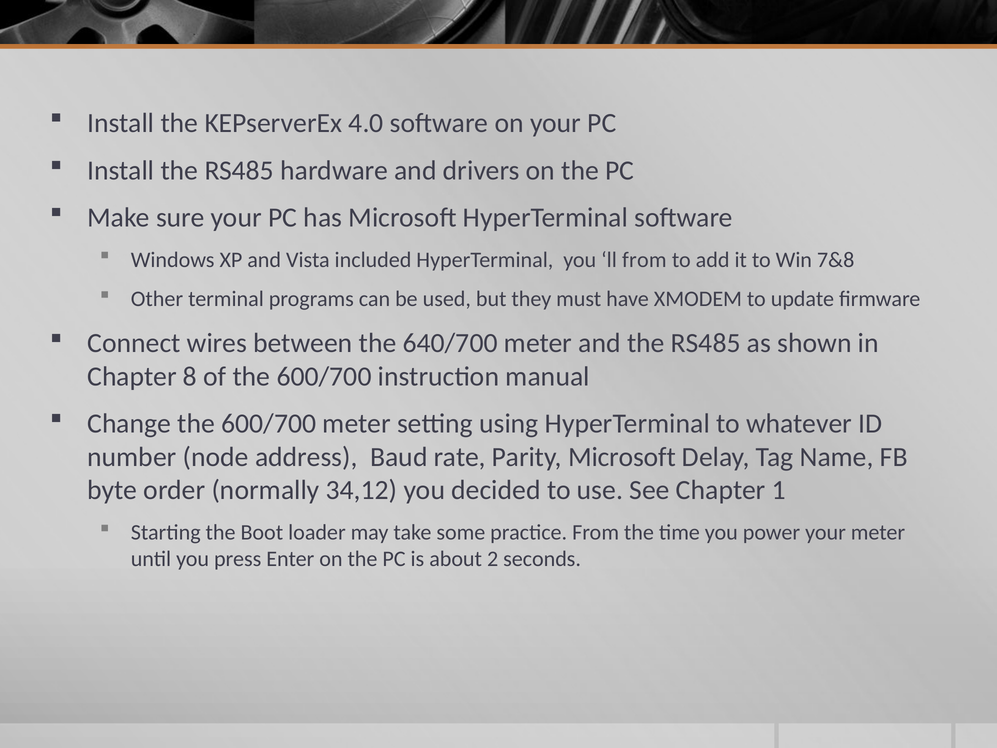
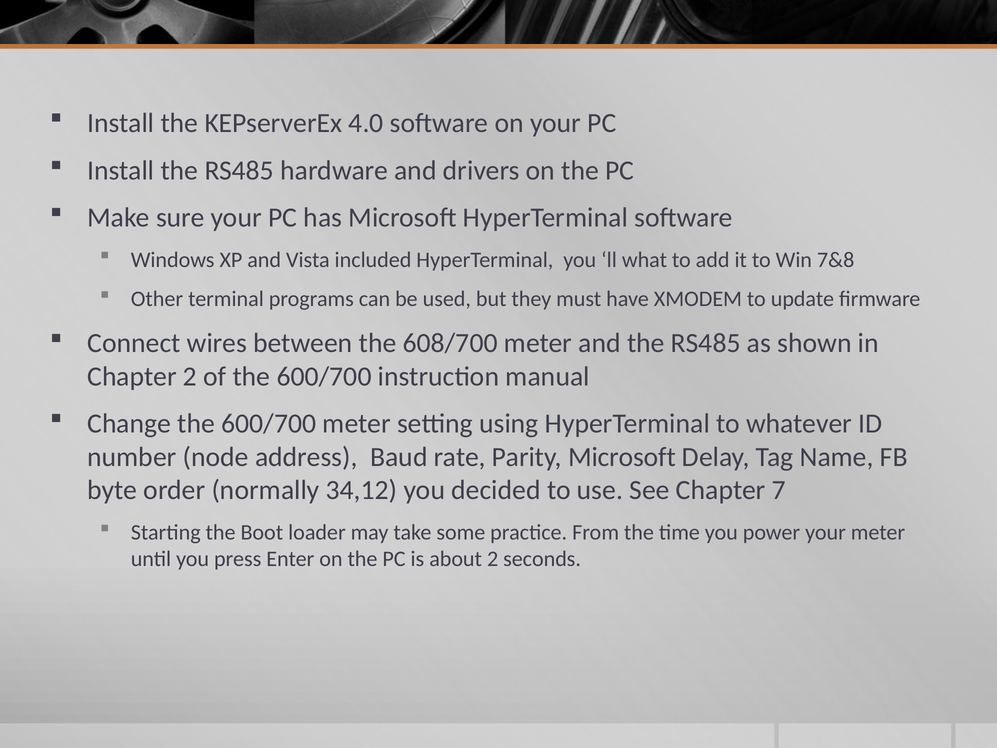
ll from: from -> what
640/700: 640/700 -> 608/700
Chapter 8: 8 -> 2
1: 1 -> 7
